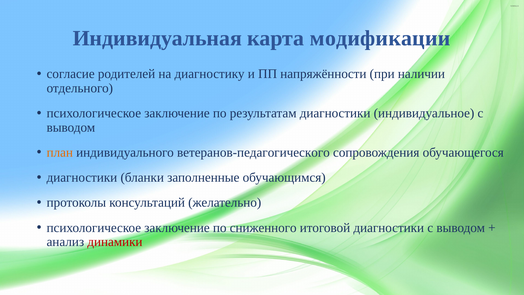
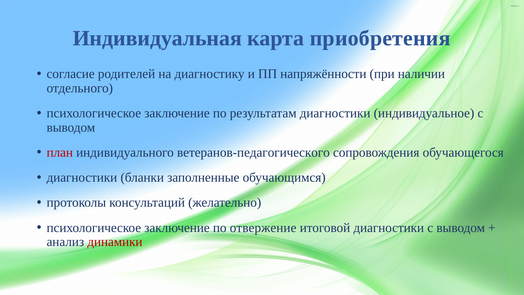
модификации: модификации -> приобретения
план colour: orange -> red
сниженного: сниженного -> отвержение
